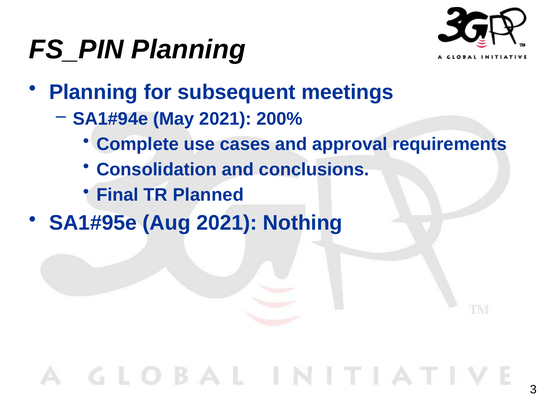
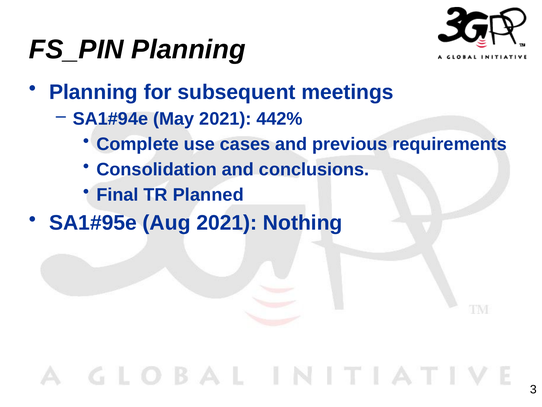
200%: 200% -> 442%
approval: approval -> previous
